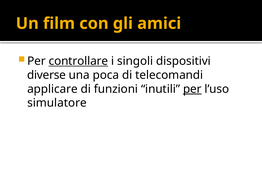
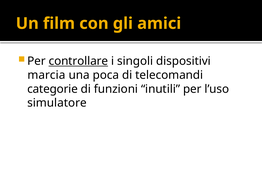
diverse: diverse -> marcia
applicare: applicare -> categorie
per at (192, 89) underline: present -> none
